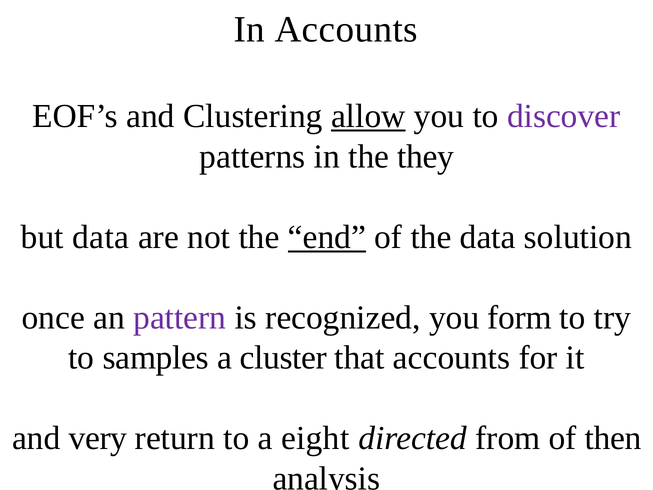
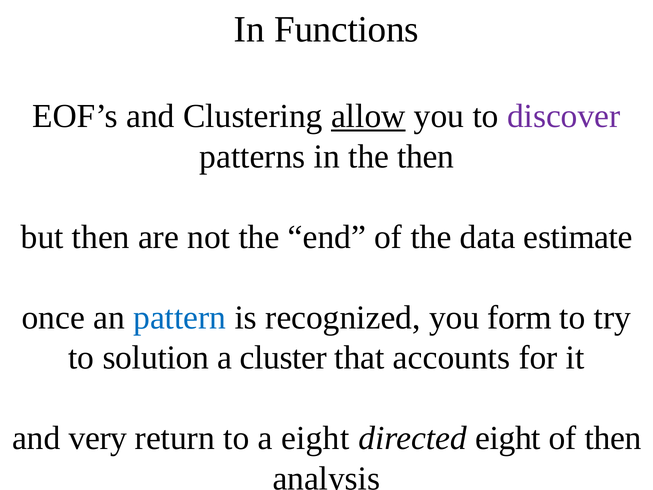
In Accounts: Accounts -> Functions
the they: they -> then
but data: data -> then
end underline: present -> none
solution: solution -> estimate
pattern colour: purple -> blue
samples: samples -> solution
directed from: from -> eight
